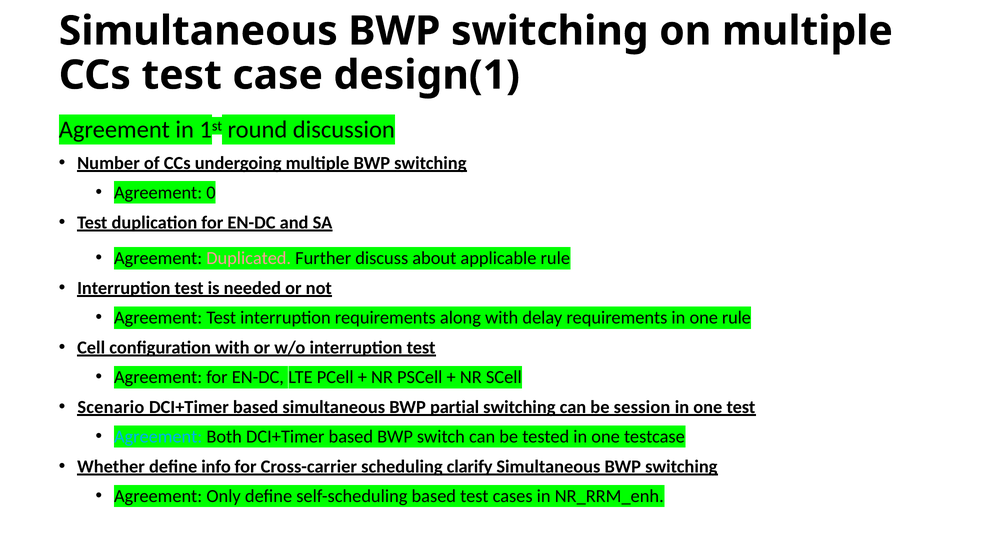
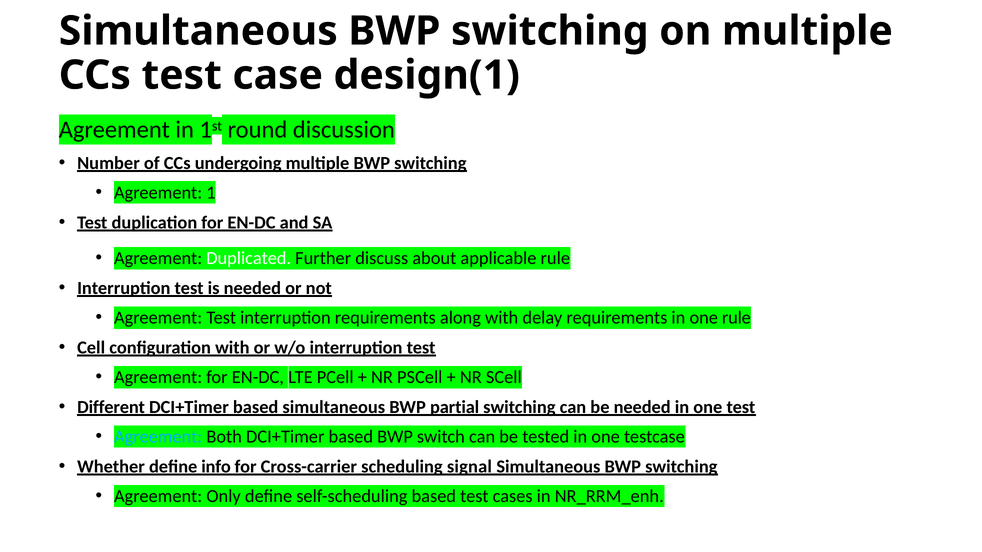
0: 0 -> 1
Duplicated colour: pink -> white
Scenario: Scenario -> Different
be session: session -> needed
clarify: clarify -> signal
